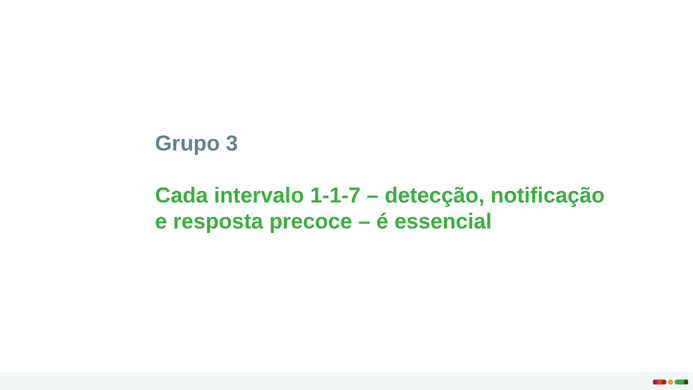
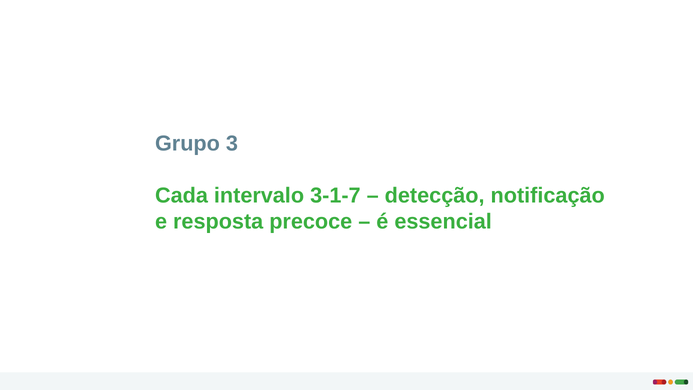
1-1-7: 1-1-7 -> 3-1-7
